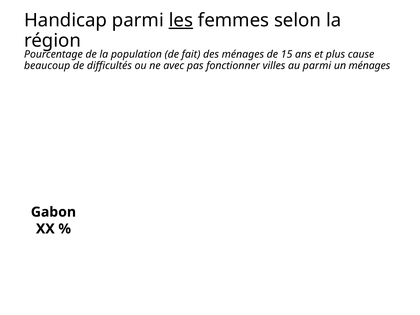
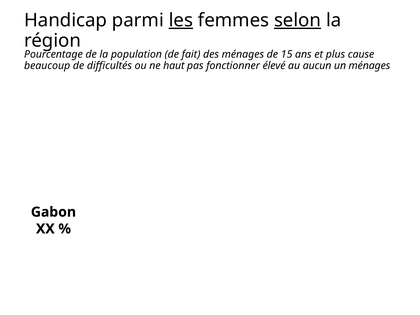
selon underline: none -> present
avec: avec -> haut
villes: villes -> élevé
au parmi: parmi -> aucun
